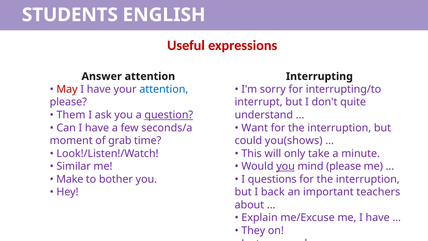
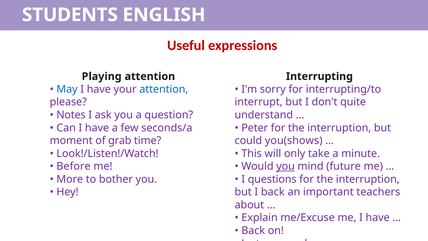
Answer: Answer -> Playing
May colour: red -> blue
Them: Them -> Notes
question underline: present -> none
Want: Want -> Peter
Similar: Similar -> Before
mind please: please -> future
Make: Make -> More
They at (253, 230): They -> Back
